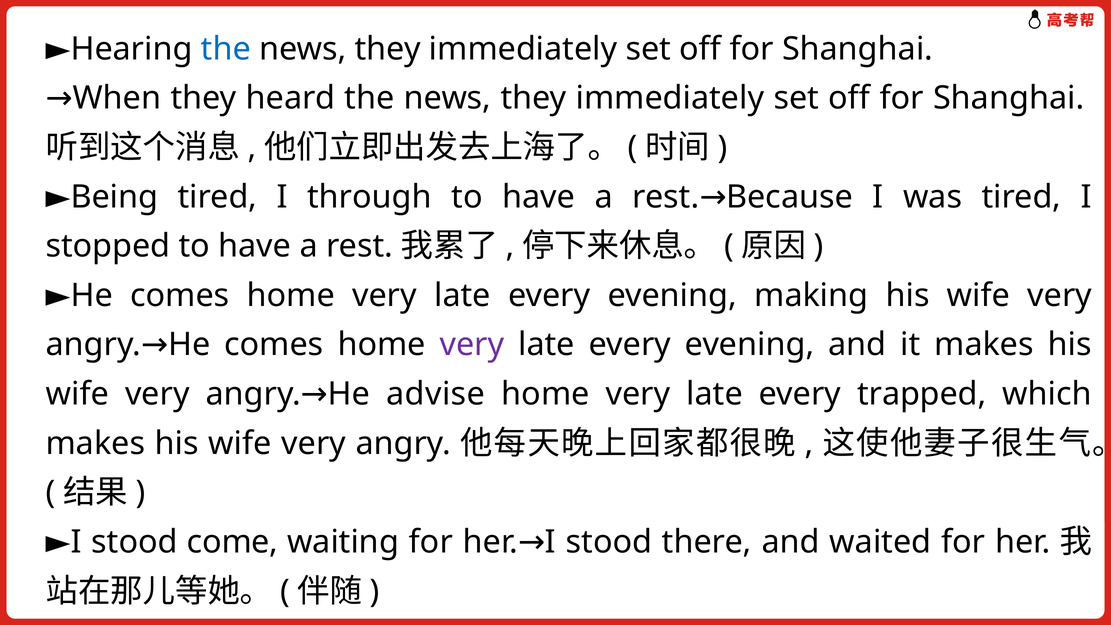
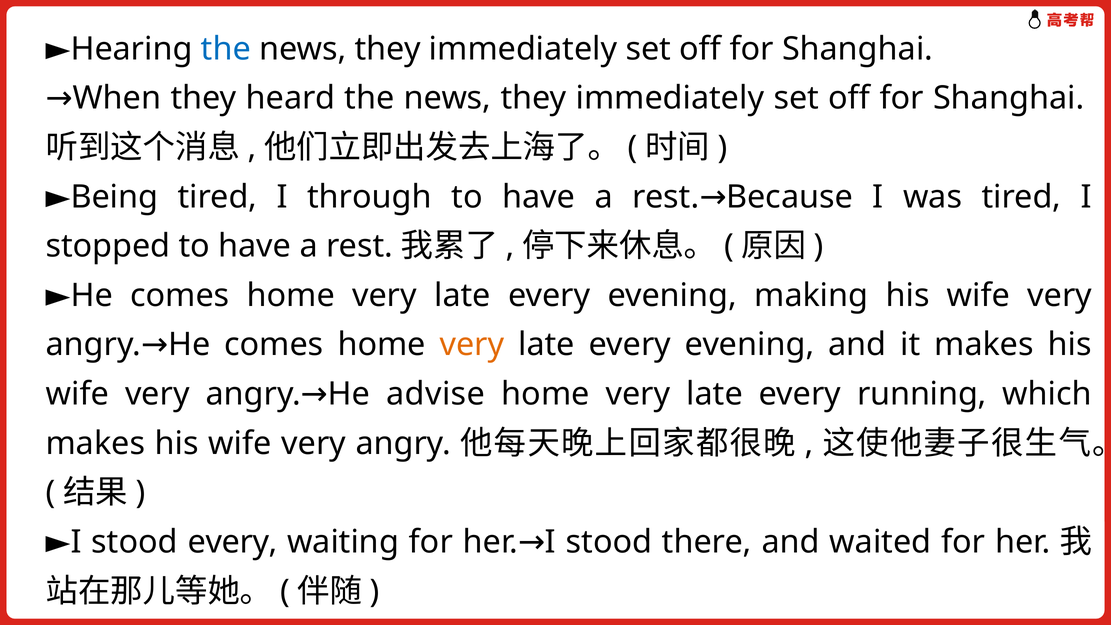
very at (472, 345) colour: purple -> orange
trapped: trapped -> running
stood come: come -> every
